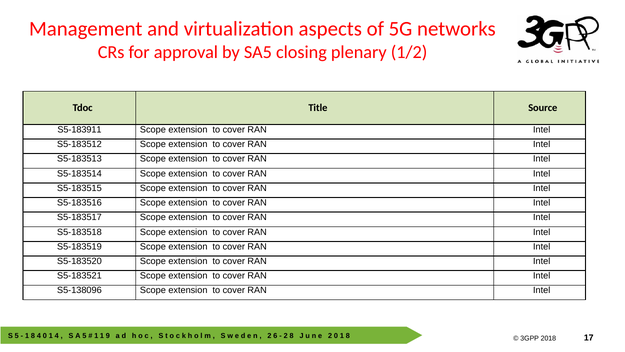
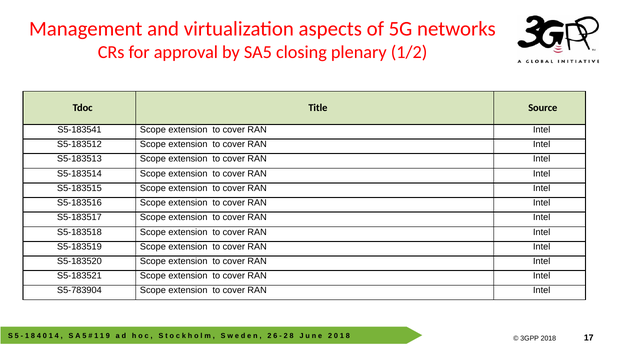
S5‑183911: S5‑183911 -> S5‑183541
S5‑138096: S5‑138096 -> S5‑783904
